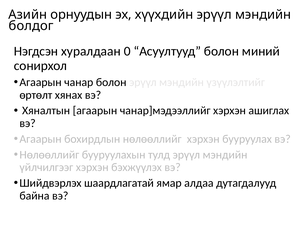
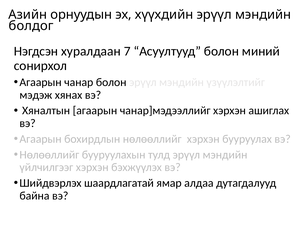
0: 0 -> 7
өртөлт: өртөлт -> мэдэж
